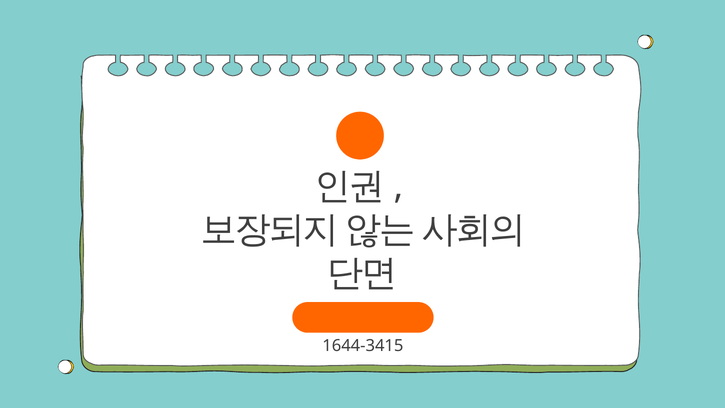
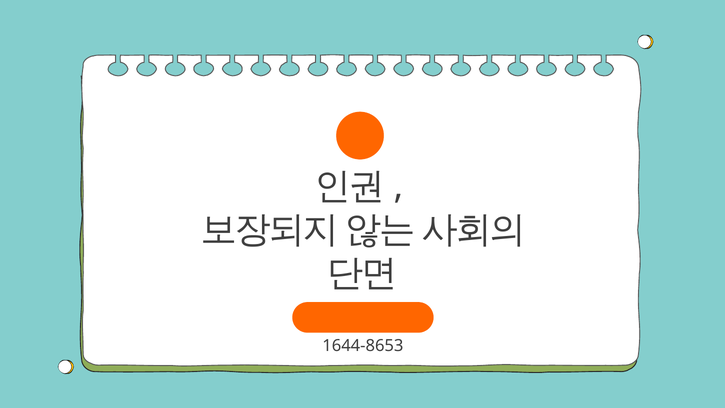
1644-3415: 1644-3415 -> 1644-8653
